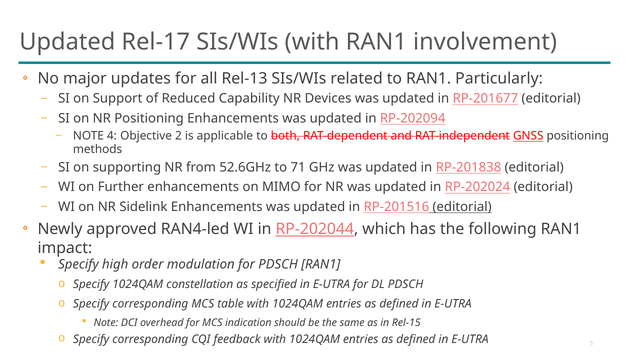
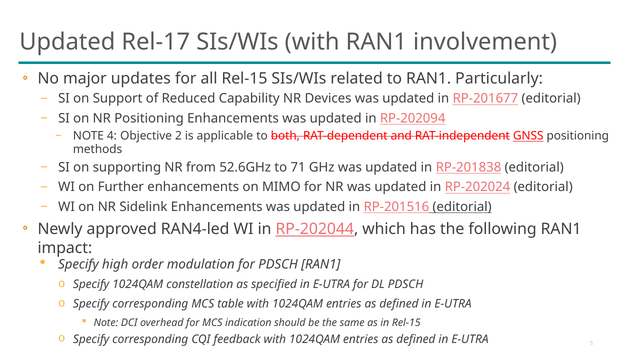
all Rel-13: Rel-13 -> Rel-15
